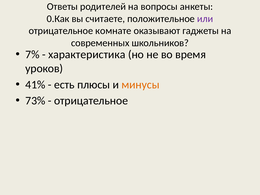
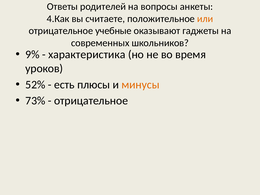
0.Как: 0.Как -> 4.Как
или colour: purple -> orange
комнате: комнате -> учебные
7%: 7% -> 9%
41%: 41% -> 52%
